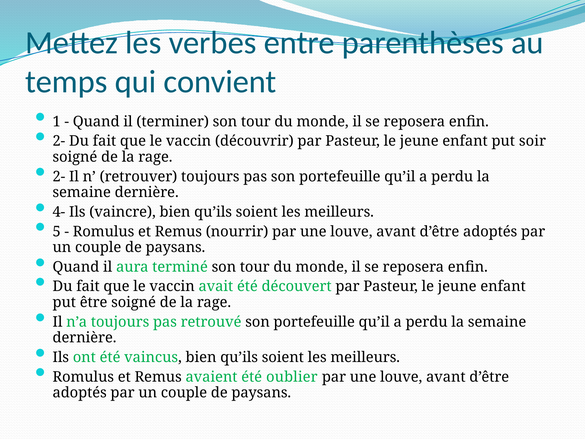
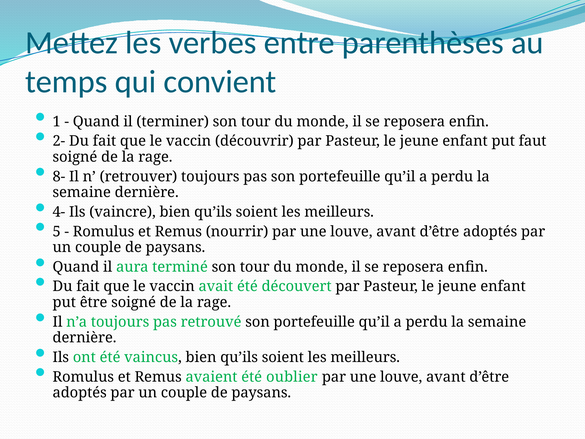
soir: soir -> faut
2- at (59, 176): 2- -> 8-
